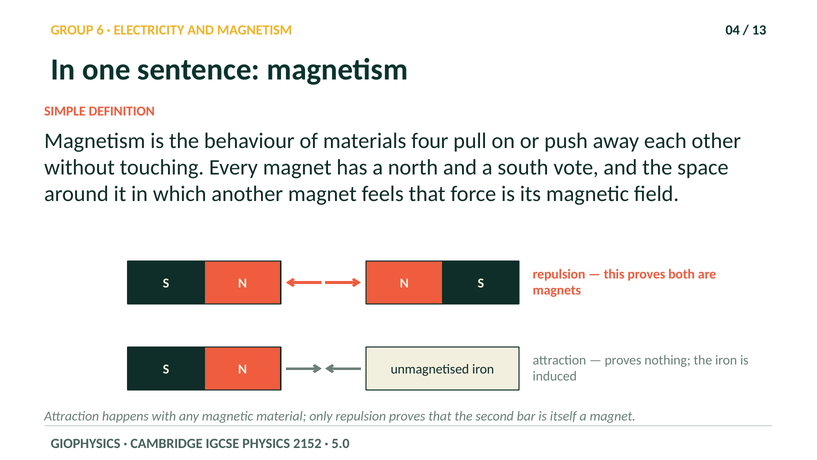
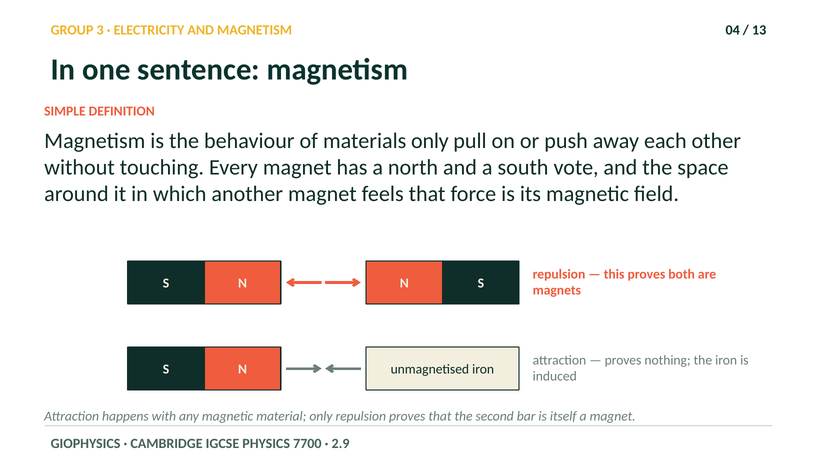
6: 6 -> 3
materials four: four -> only
2152: 2152 -> 7700
5.0: 5.0 -> 2.9
